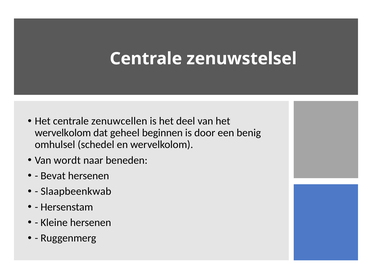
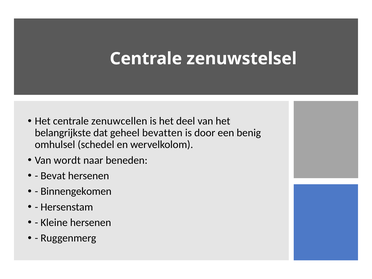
wervelkolom at (63, 133): wervelkolom -> belangrijkste
beginnen: beginnen -> bevatten
Slaapbeenkwab: Slaapbeenkwab -> Binnengekomen
